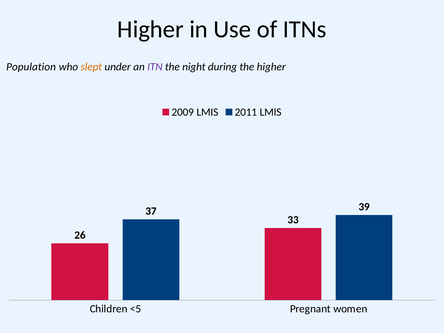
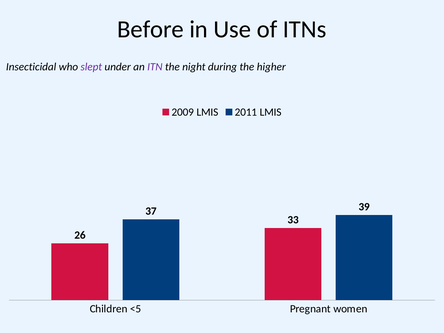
Higher at (151, 29): Higher -> Before
Population: Population -> Insecticidal
slept colour: orange -> purple
